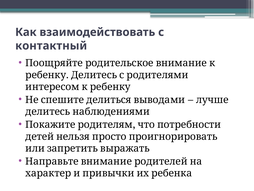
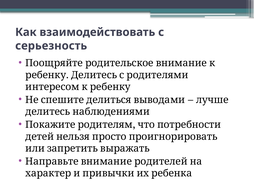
контактный: контактный -> серьезность
